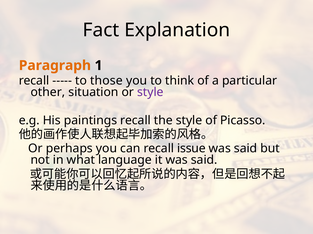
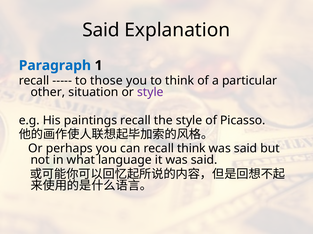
Fact at (101, 30): Fact -> Said
Paragraph colour: orange -> blue
recall issue: issue -> think
